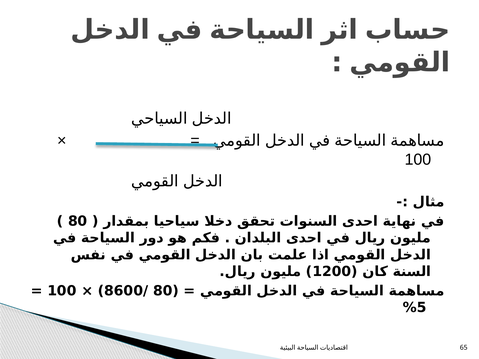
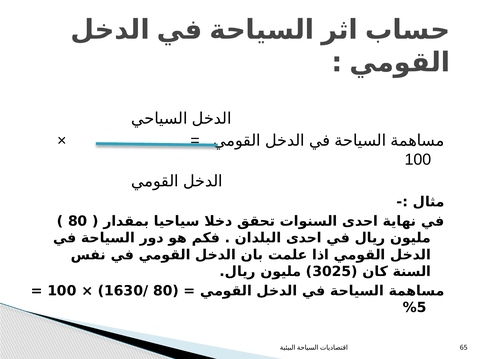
1200: 1200 -> 3025
8600: 8600 -> 1630
